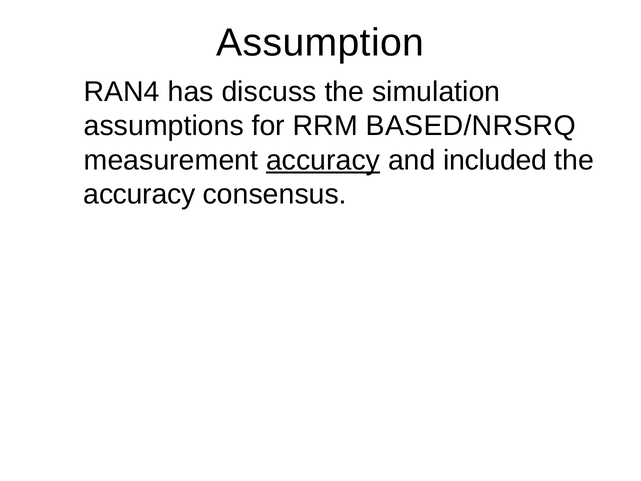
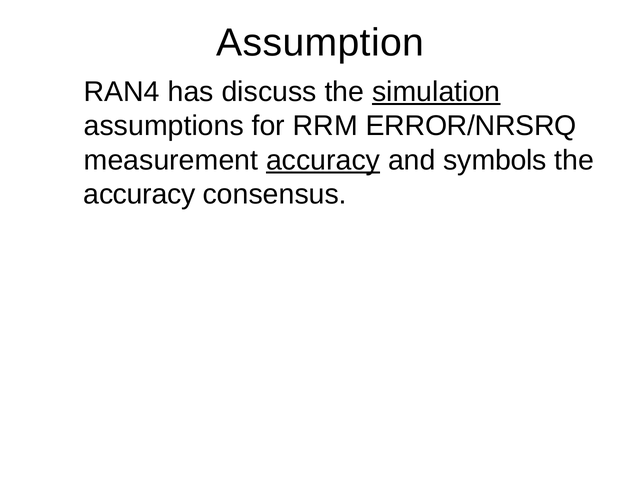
simulation underline: none -> present
BASED/NRSRQ: BASED/NRSRQ -> ERROR/NRSRQ
included: included -> symbols
